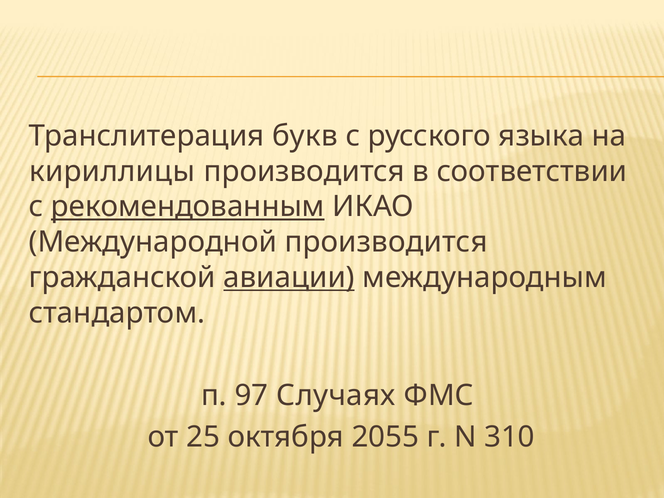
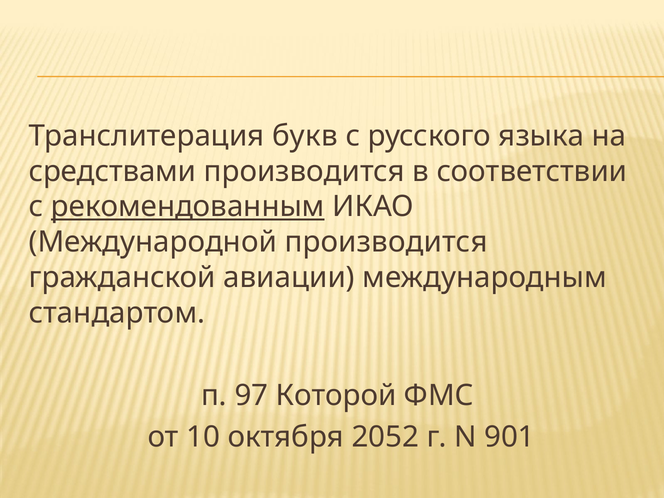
кириллицы: кириллицы -> средствами
авиации underline: present -> none
Случаях: Случаях -> Которой
25: 25 -> 10
2055: 2055 -> 2052
310: 310 -> 901
